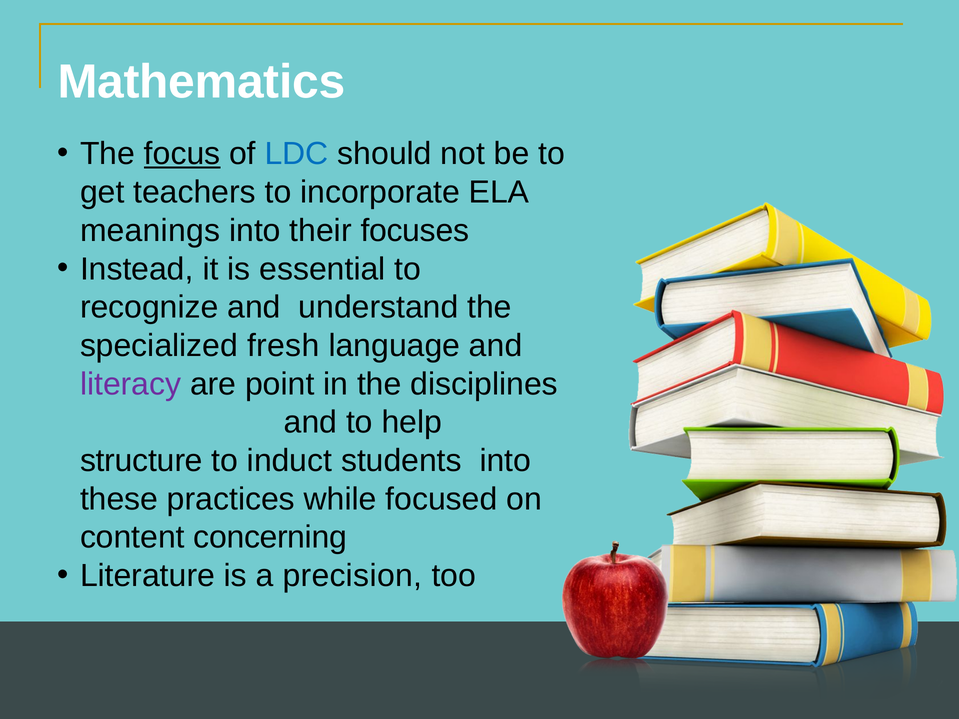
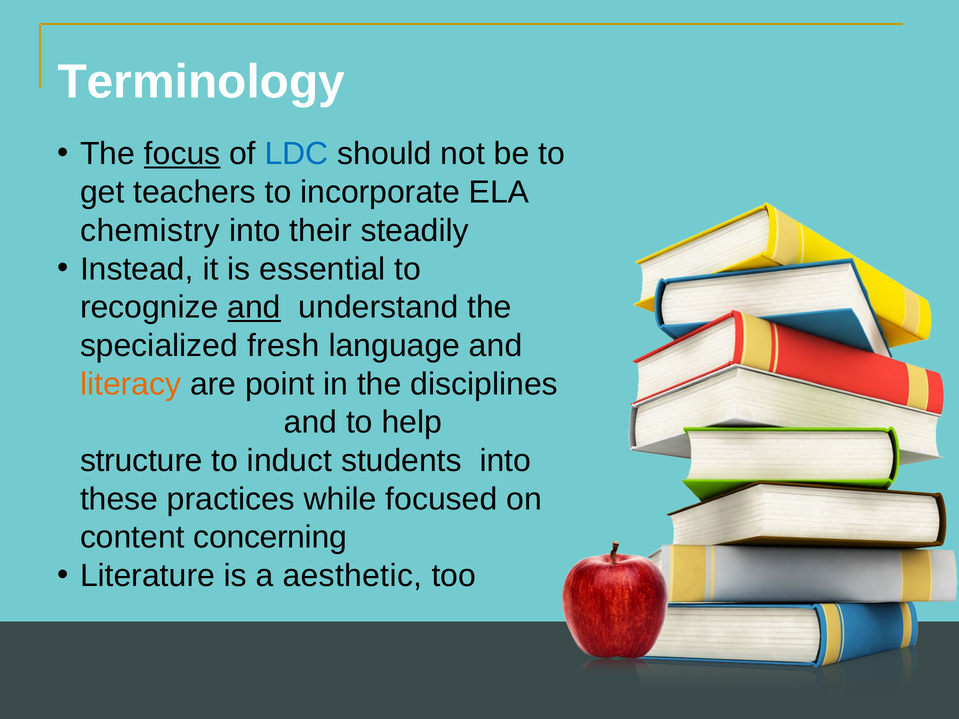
Mathematics: Mathematics -> Terminology
meanings: meanings -> chemistry
focuses: focuses -> steadily
and at (254, 307) underline: none -> present
literacy colour: purple -> orange
precision: precision -> aesthetic
